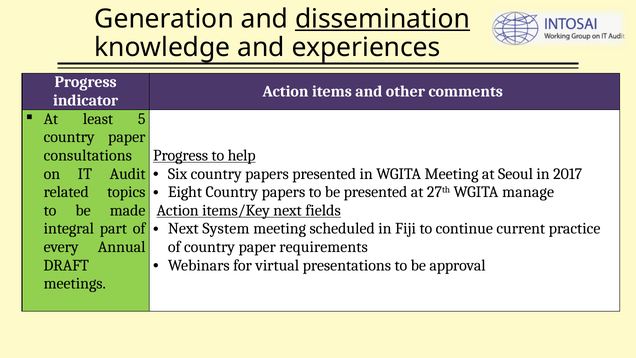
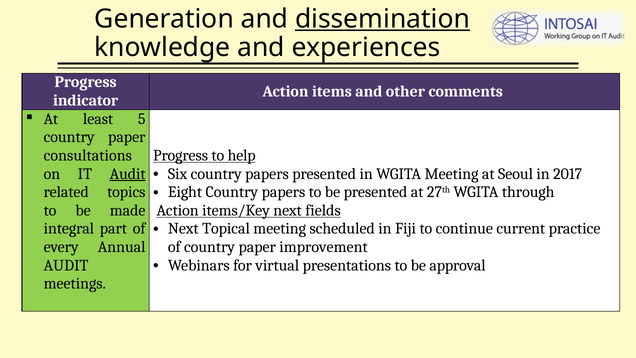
Audit at (128, 174) underline: none -> present
manage: manage -> through
System: System -> Topical
requirements: requirements -> improvement
DRAFT at (66, 265): DRAFT -> AUDIT
